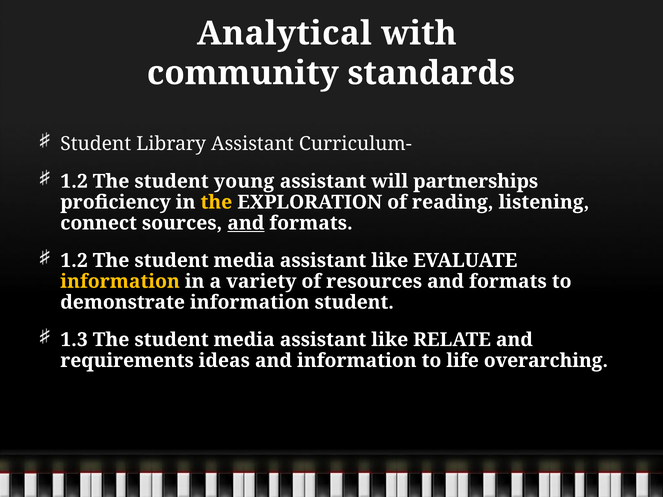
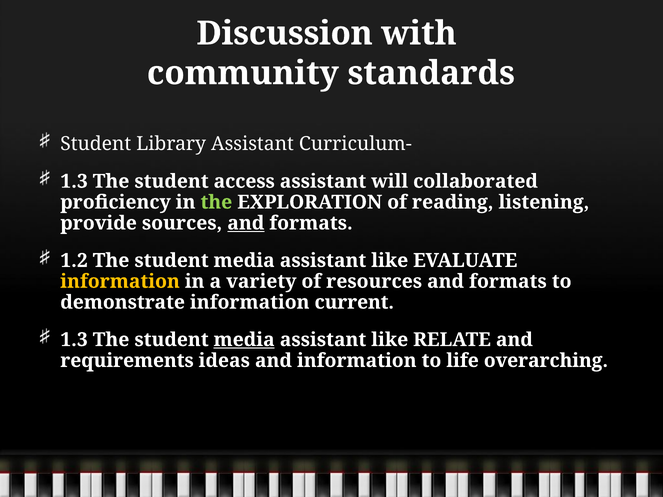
Analytical: Analytical -> Discussion
1.2 at (74, 181): 1.2 -> 1.3
young: young -> access
partnerships: partnerships -> collaborated
the at (216, 202) colour: yellow -> light green
connect: connect -> provide
information student: student -> current
media at (244, 340) underline: none -> present
